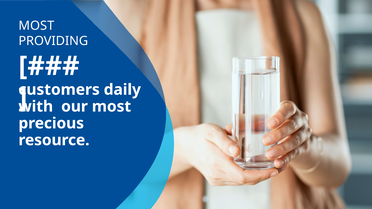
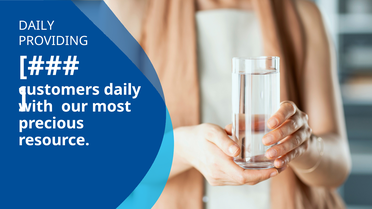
MOST at (36, 26): MOST -> DAILY
